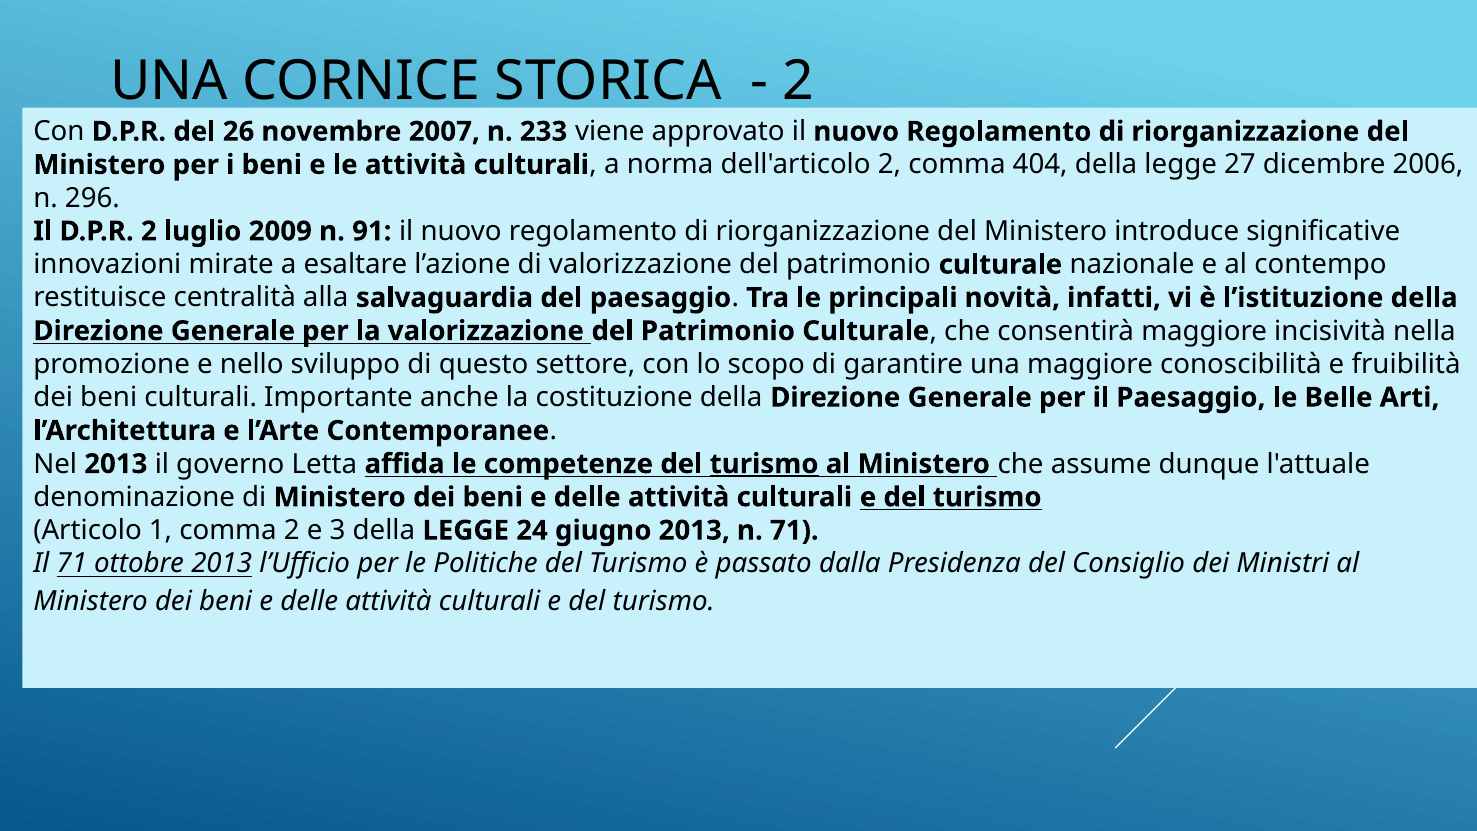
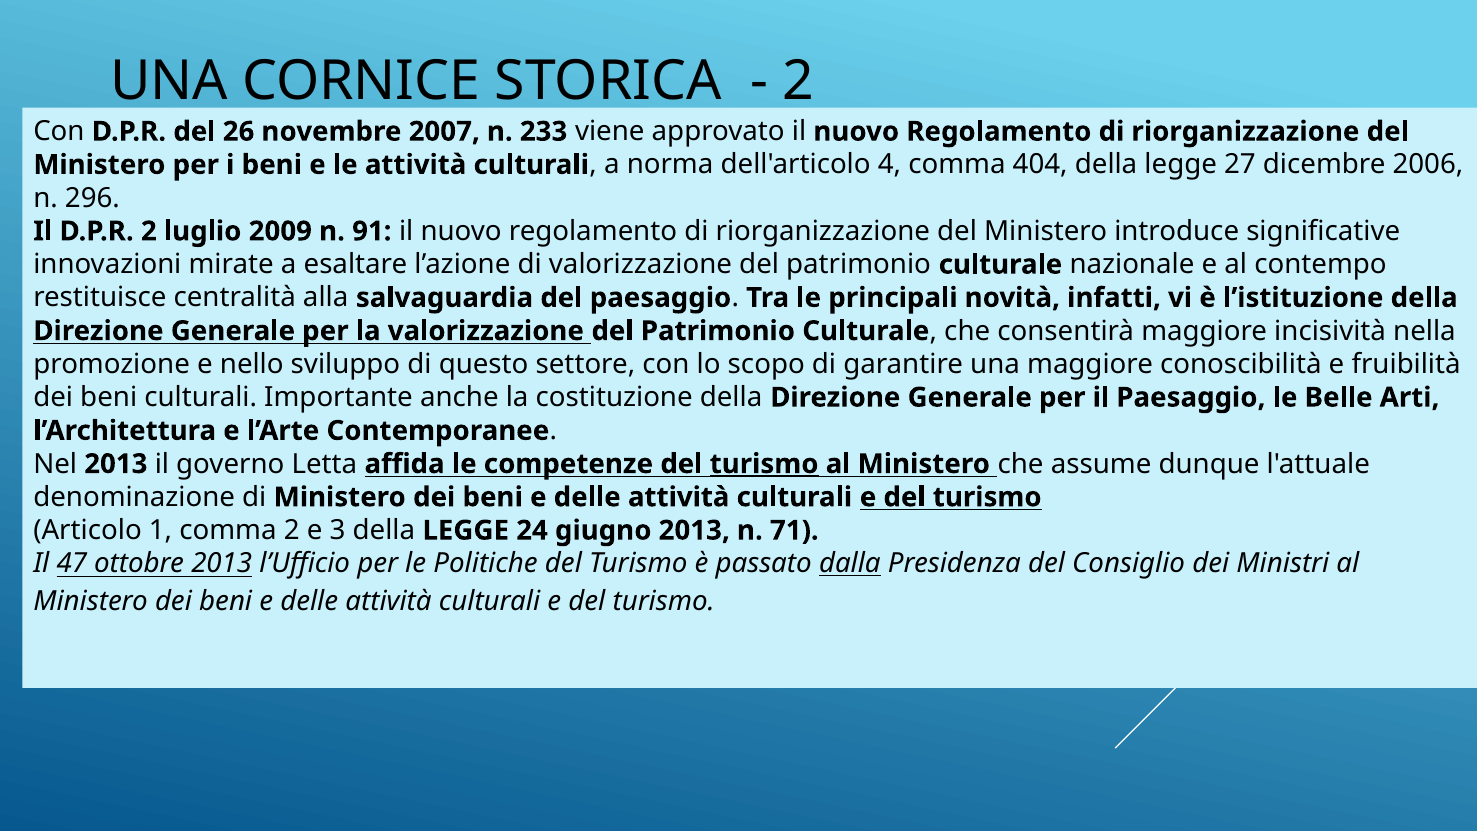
dell'articolo 2: 2 -> 4
Il 71: 71 -> 47
dalla underline: none -> present
